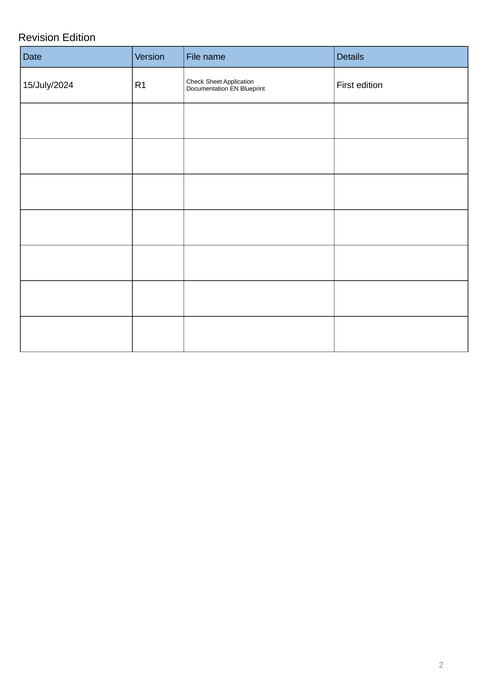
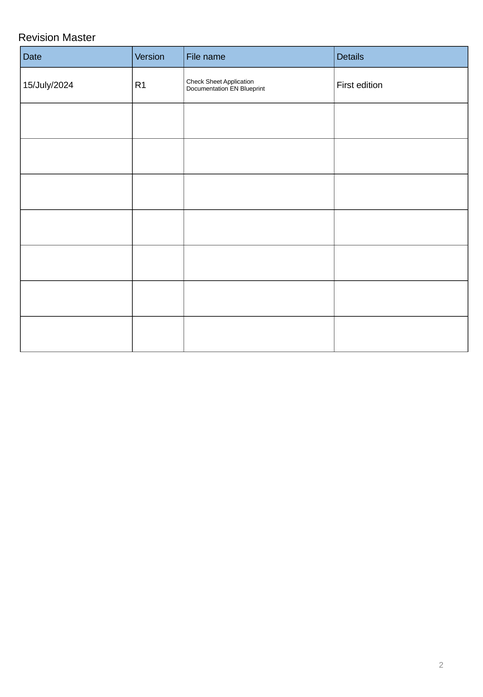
Revision Edition: Edition -> Master
